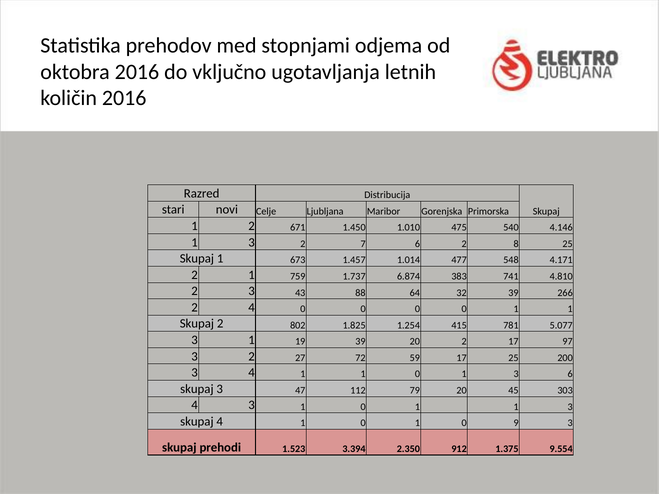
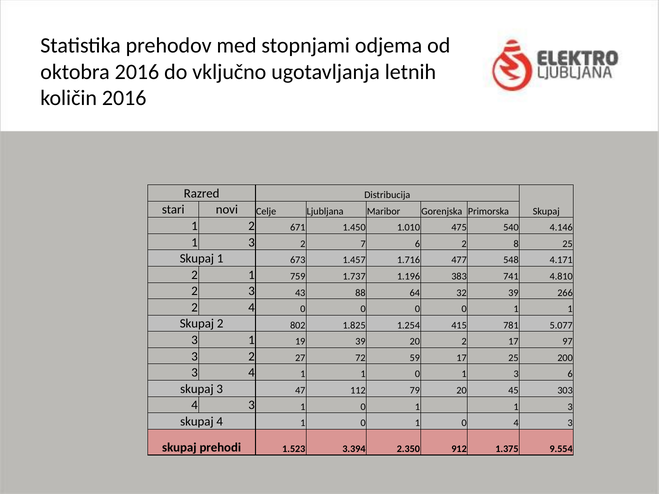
1.014: 1.014 -> 1.716
6.874: 6.874 -> 1.196
0 9: 9 -> 4
